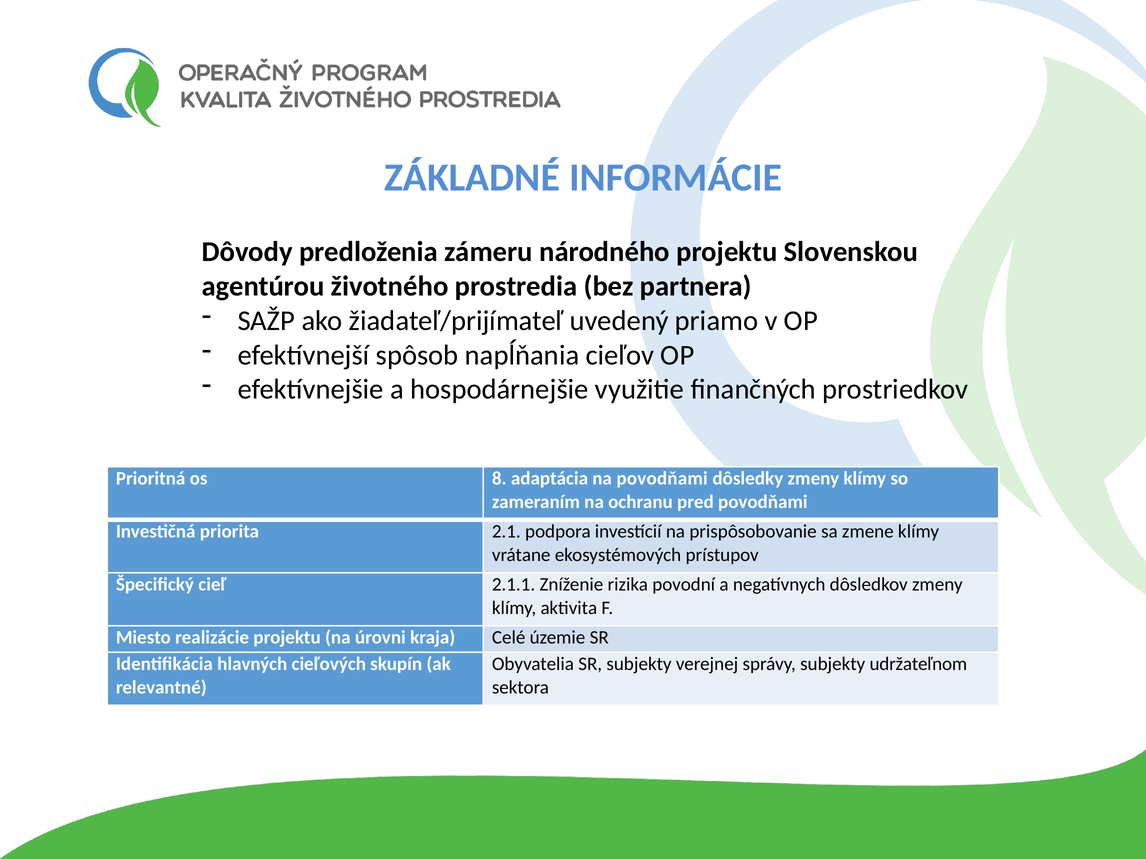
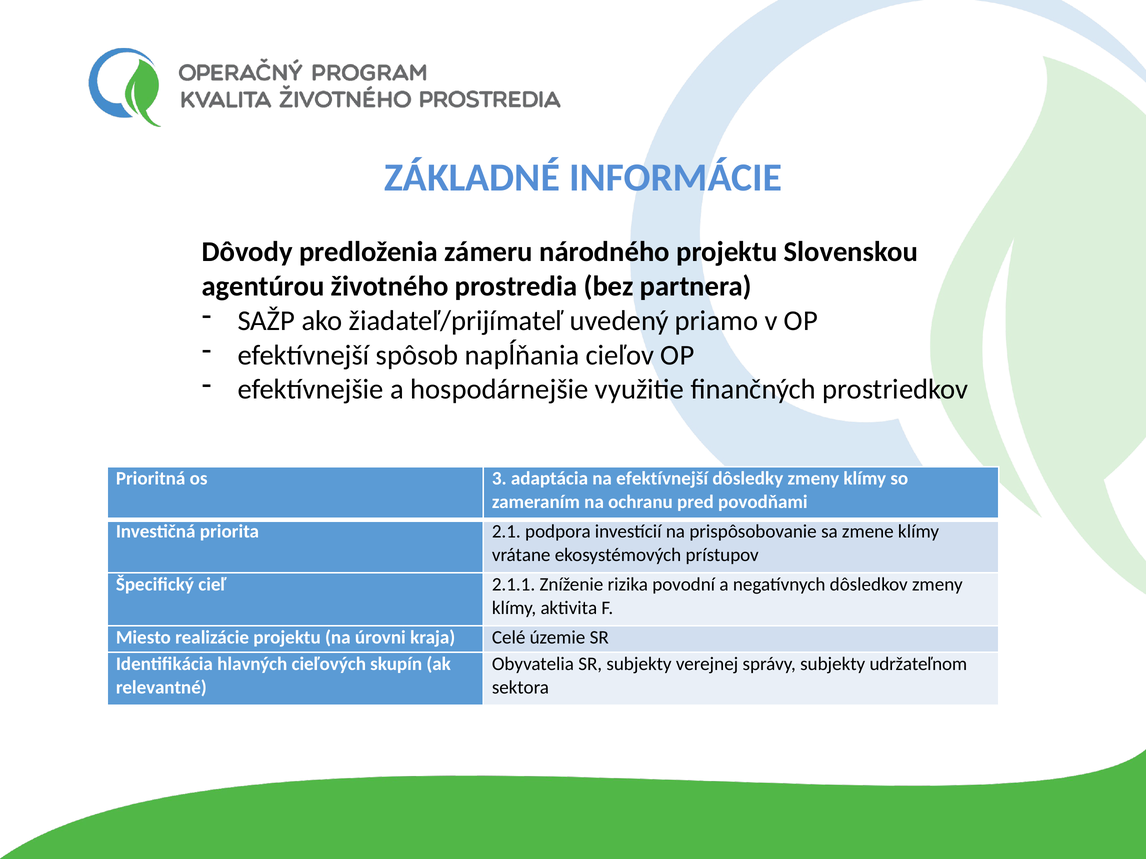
8: 8 -> 3
na povodňami: povodňami -> efektívnejší
